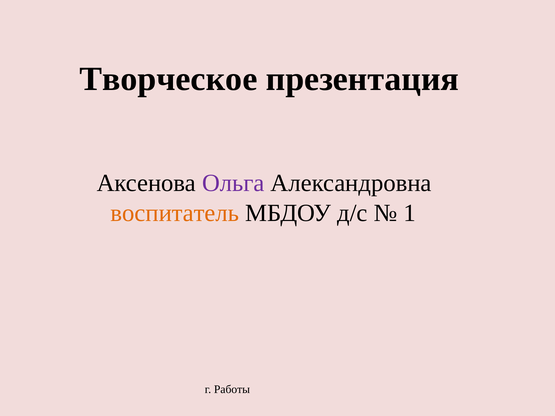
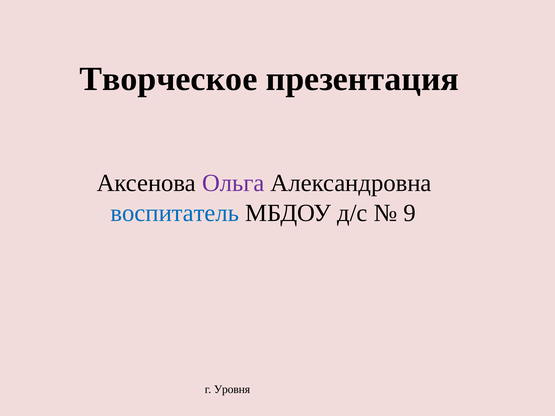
воспитатель colour: orange -> blue
1: 1 -> 9
Работы: Работы -> Уровня
